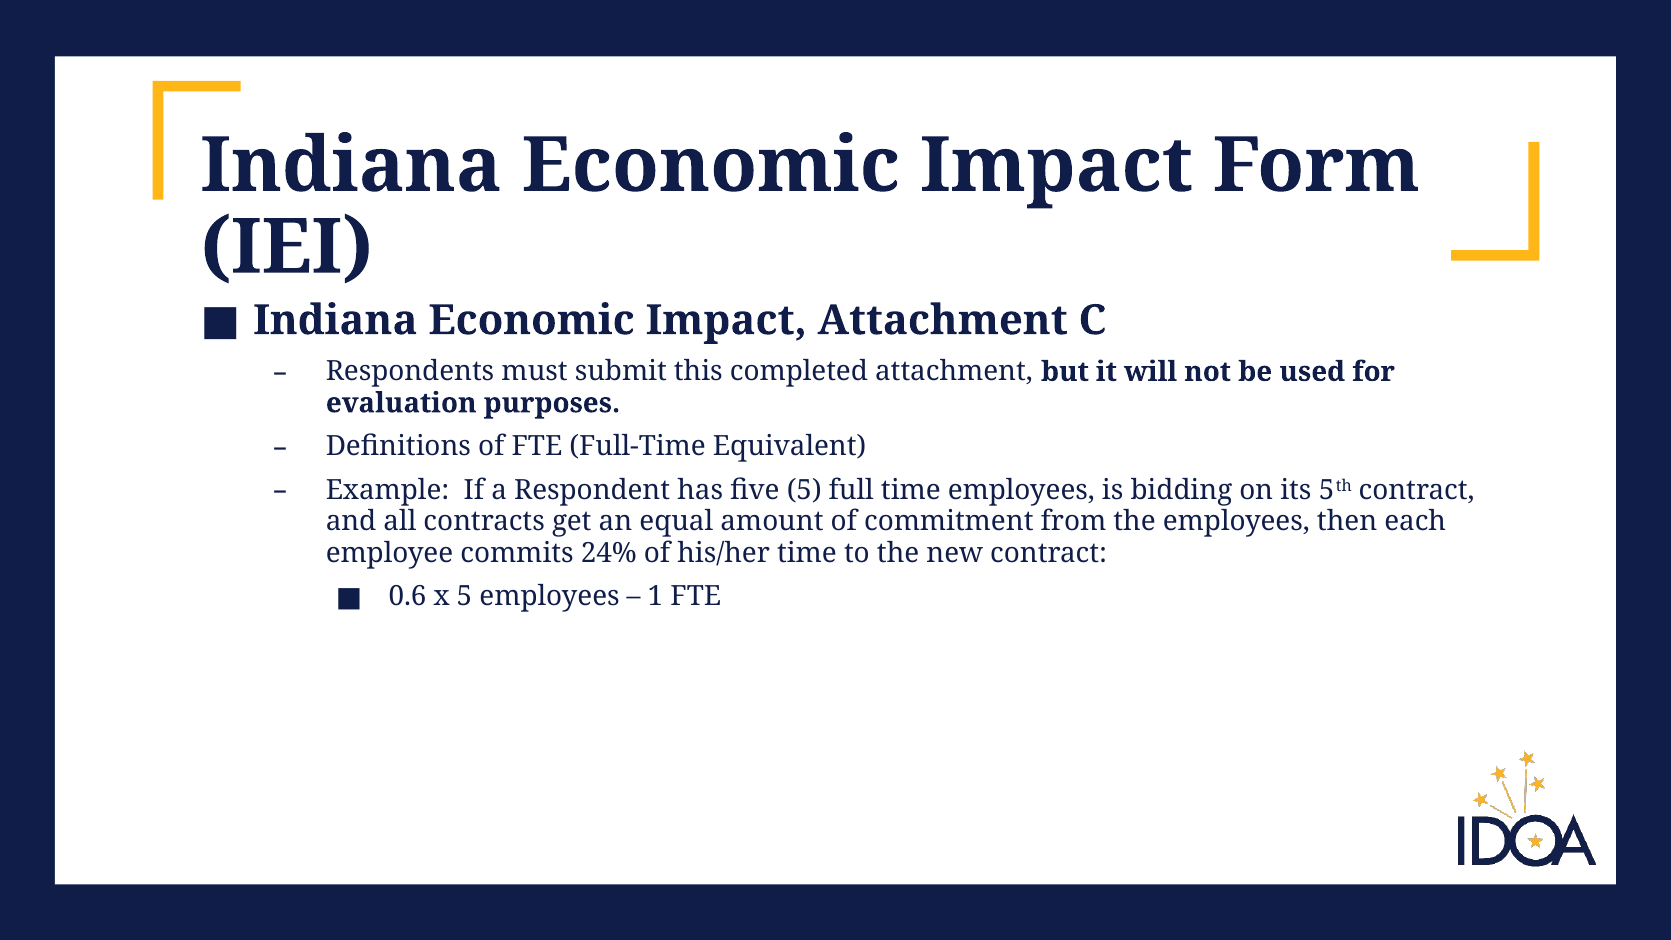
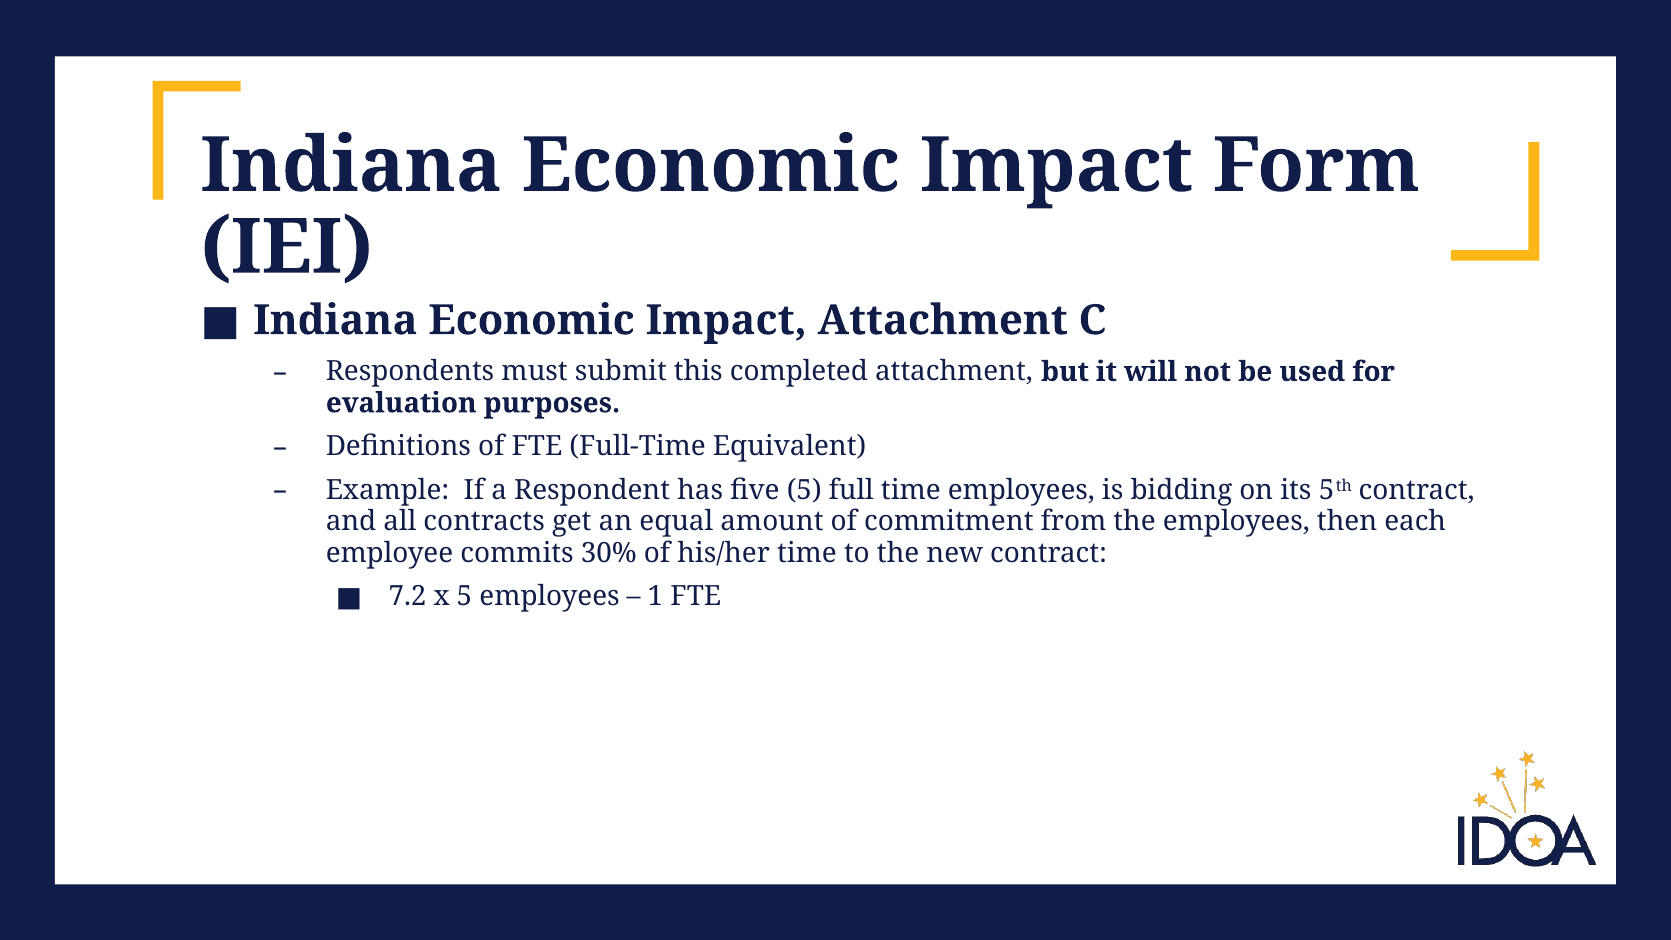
24%: 24% -> 30%
0.6: 0.6 -> 7.2
